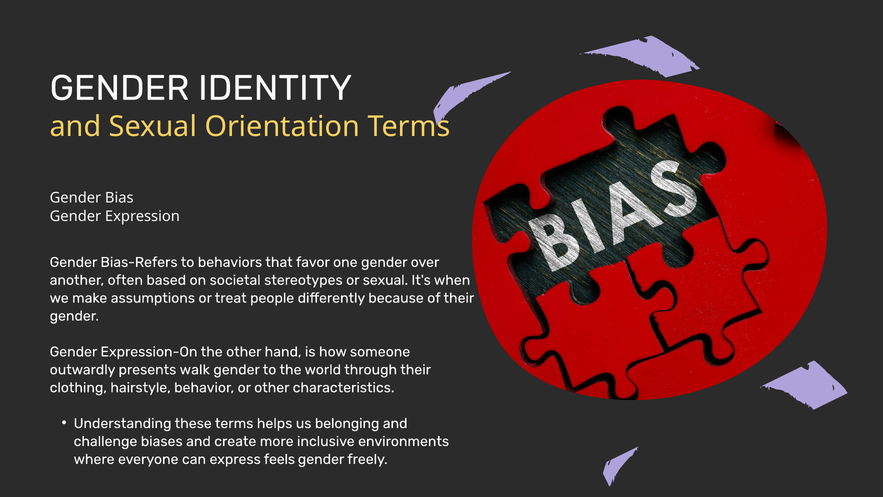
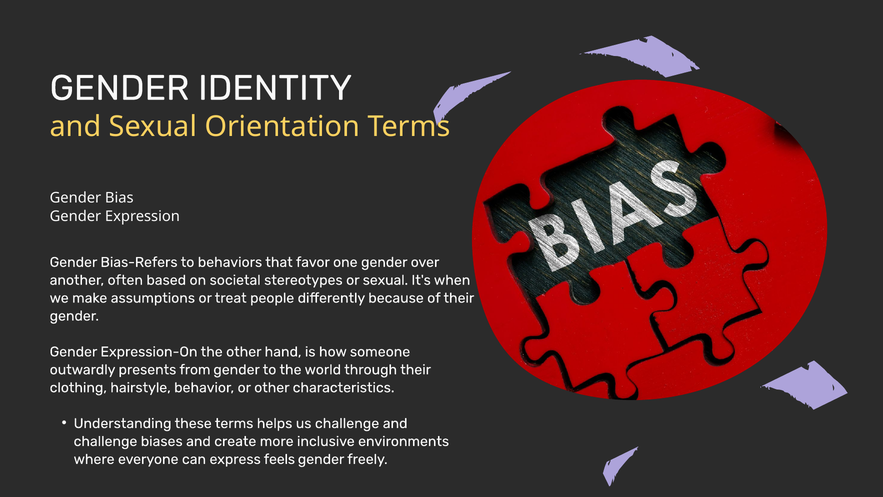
walk: walk -> from
us belonging: belonging -> challenge
